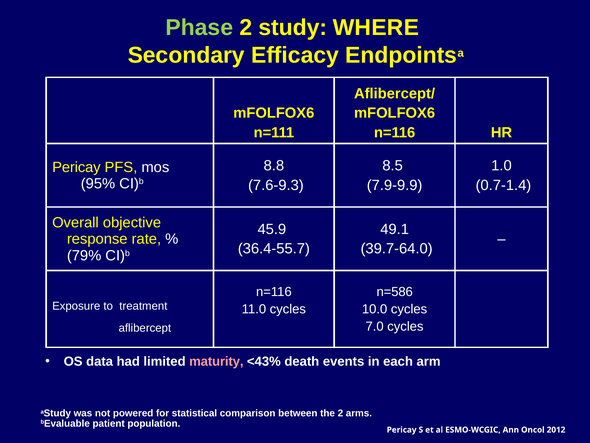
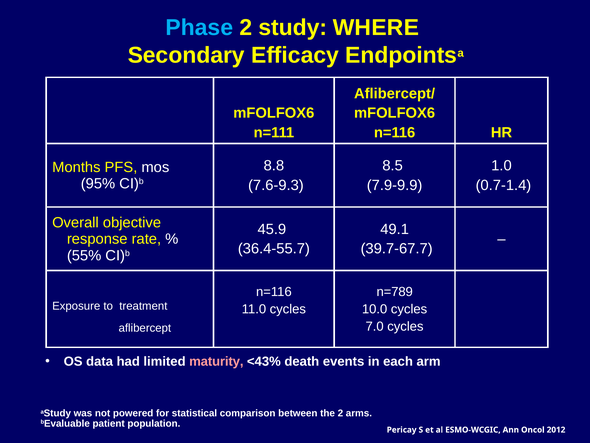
Phase colour: light green -> light blue
Pericay at (76, 167): Pericay -> Months
39.7-64.0: 39.7-64.0 -> 39.7-67.7
79%: 79% -> 55%
n=586: n=586 -> n=789
